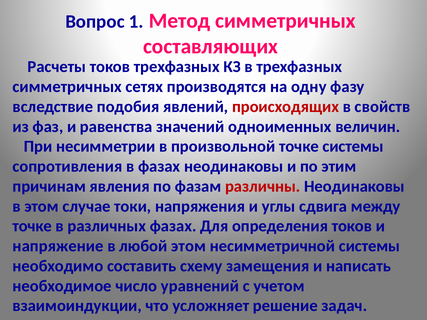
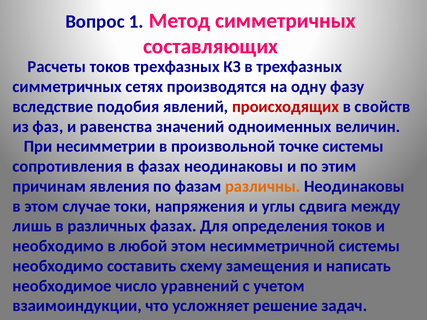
различны colour: red -> orange
точке at (32, 226): точке -> лишь
напряжение at (58, 246): напряжение -> необходимо
